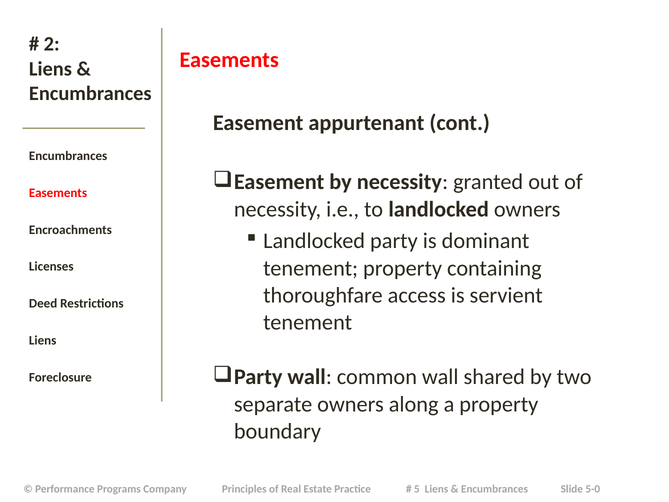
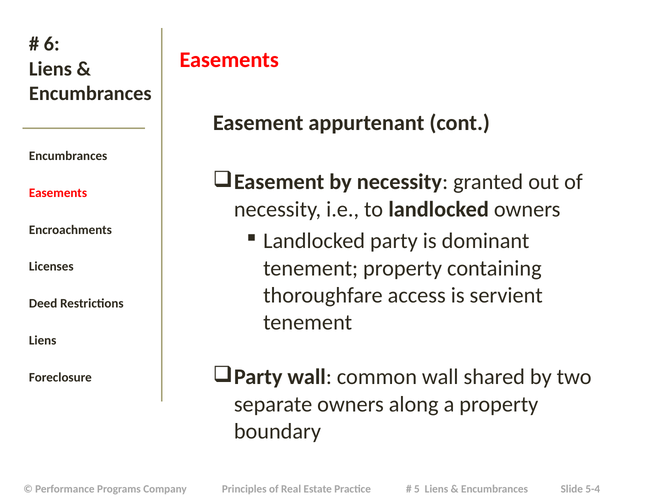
2: 2 -> 6
5-0: 5-0 -> 5-4
